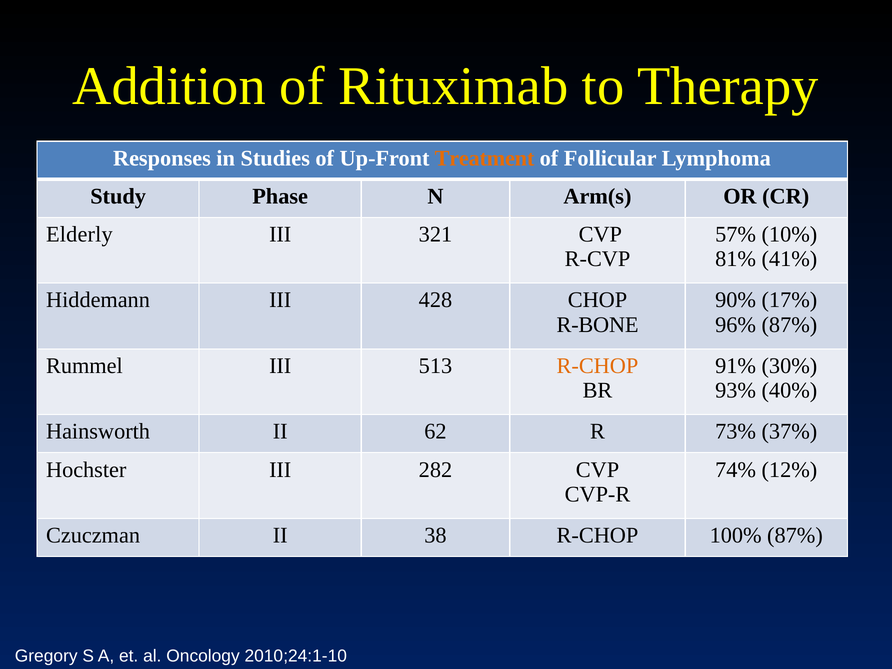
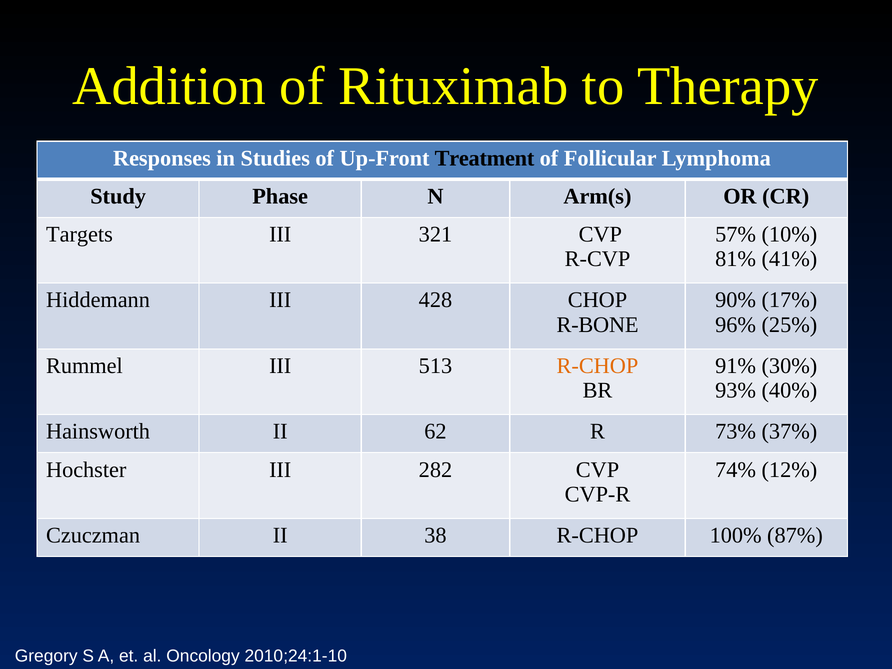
Treatment colour: orange -> black
Elderly: Elderly -> Targets
96% 87%: 87% -> 25%
